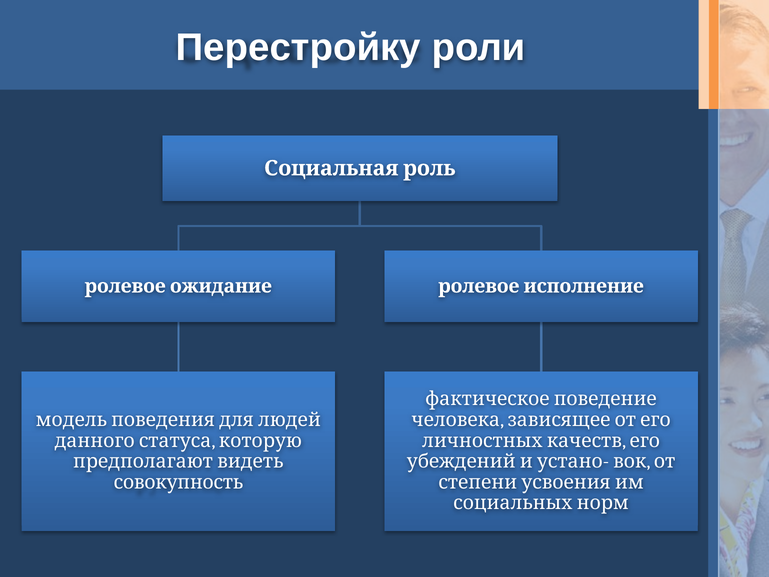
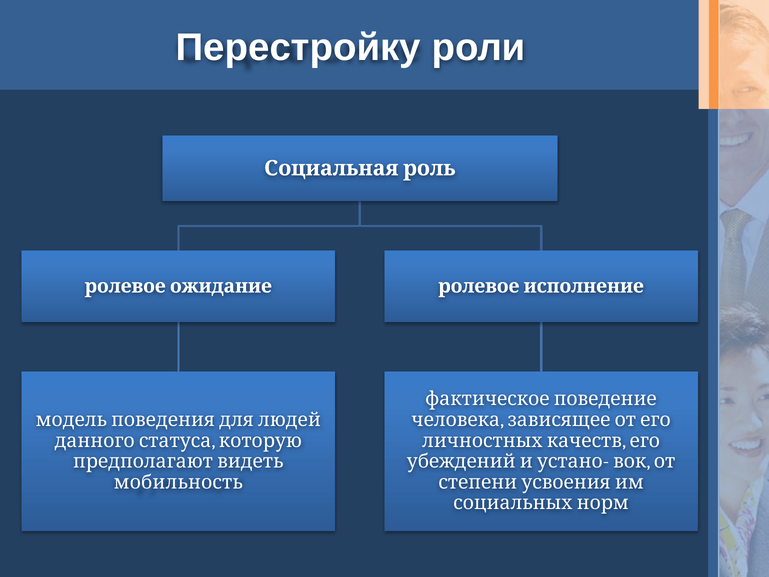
совокупность: совокупность -> мобильность
